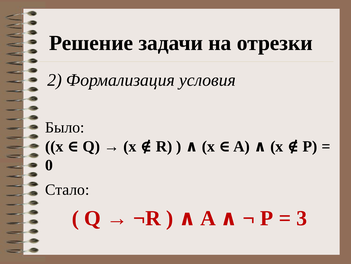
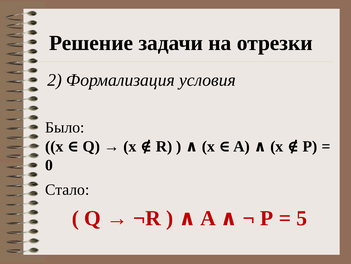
3: 3 -> 5
